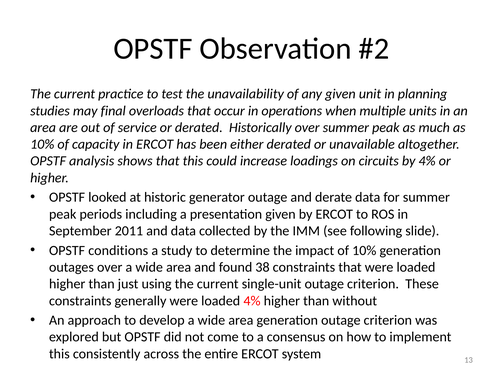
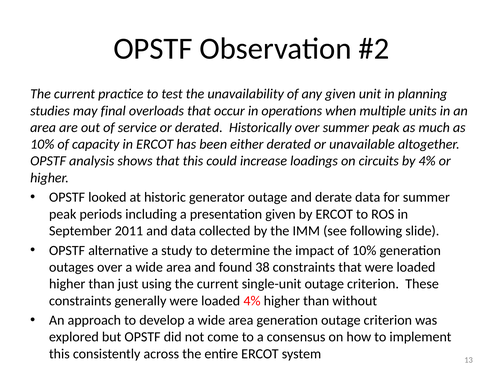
conditions: conditions -> alternative
